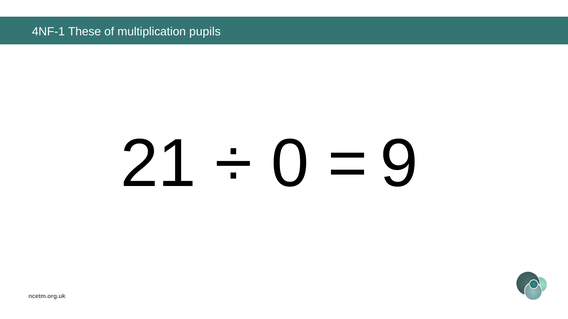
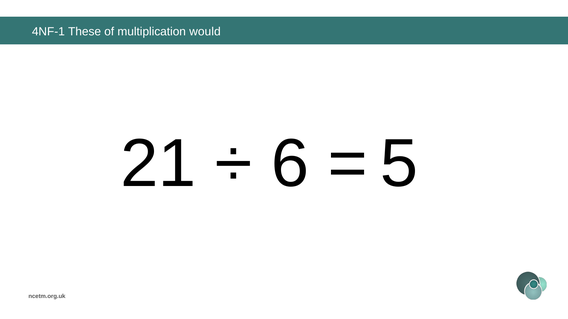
pupils: pupils -> would
0: 0 -> 6
9: 9 -> 5
